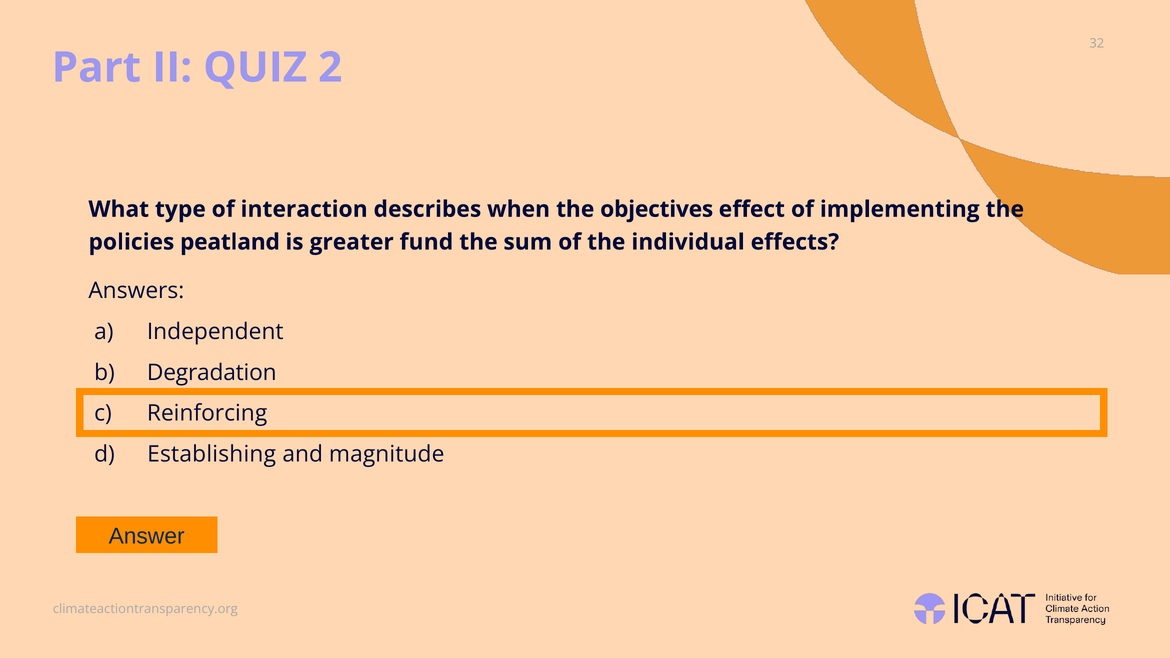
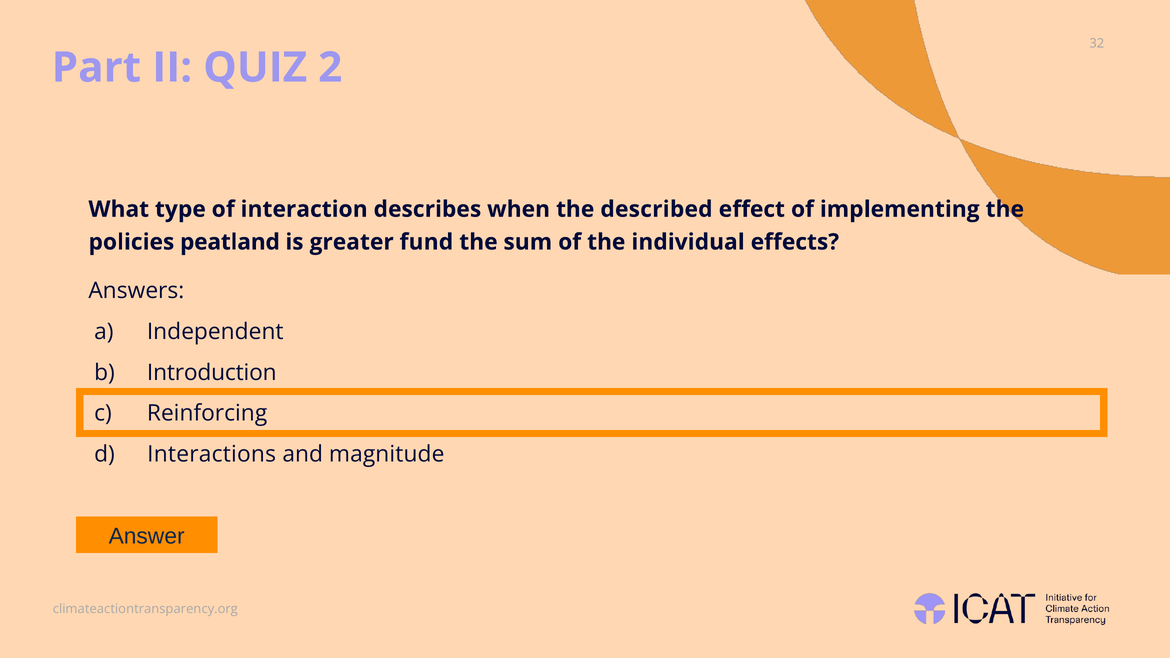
objectives: objectives -> described
Degradation: Degradation -> Introduction
Establishing: Establishing -> Interactions
